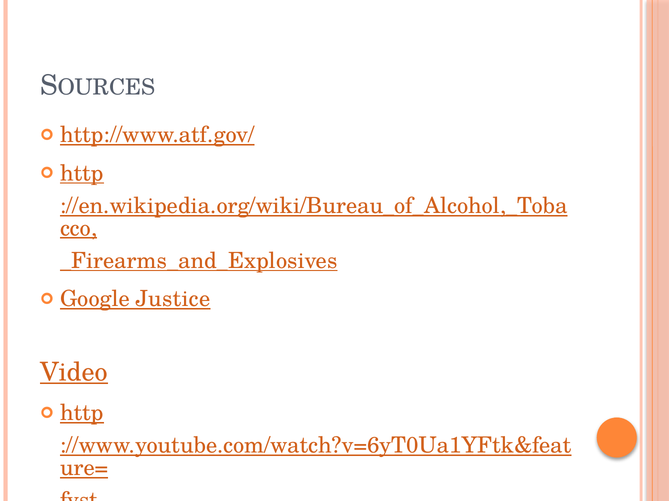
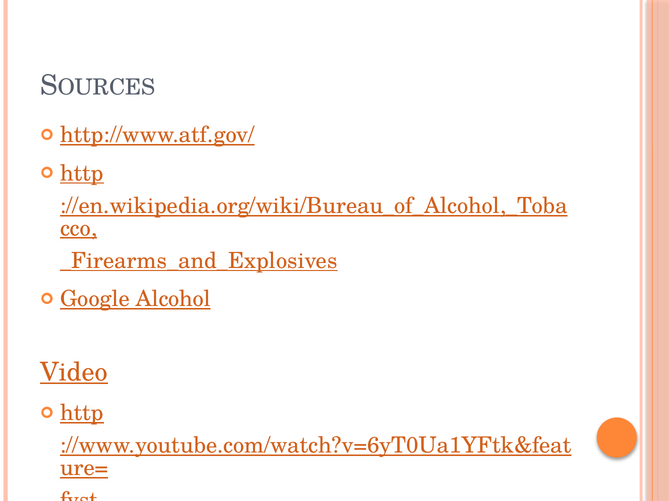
Justice: Justice -> Alcohol
